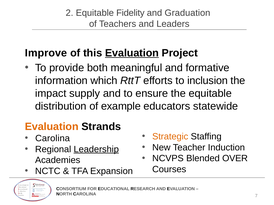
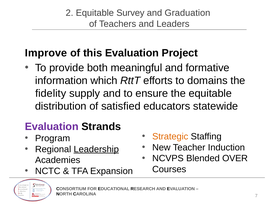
Fidelity: Fidelity -> Survey
Evaluation at (132, 53) underline: present -> none
inclusion: inclusion -> domains
impact: impact -> fidelity
example: example -> satisfied
Evaluation at (52, 127) colour: orange -> purple
Carolina at (53, 139): Carolina -> Program
